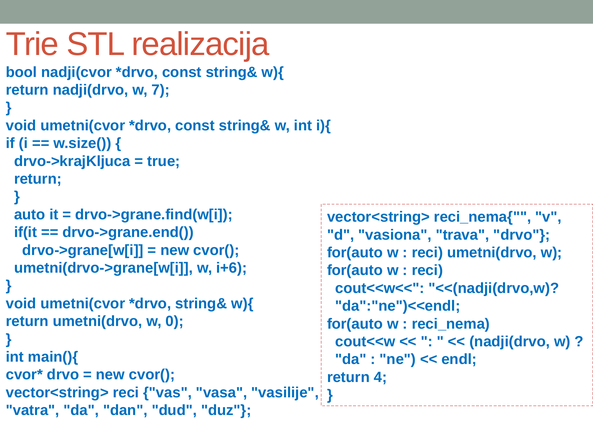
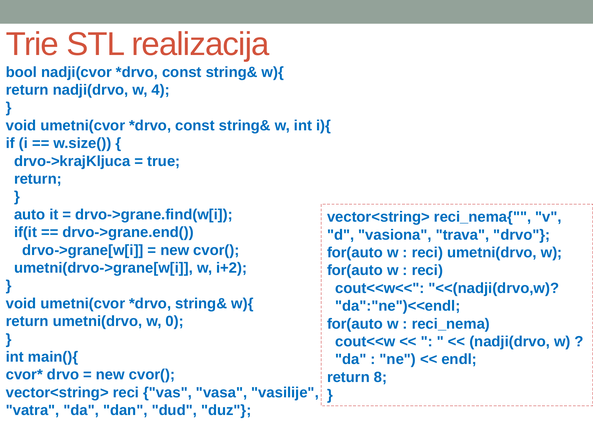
7: 7 -> 4
i+6: i+6 -> i+2
4: 4 -> 8
